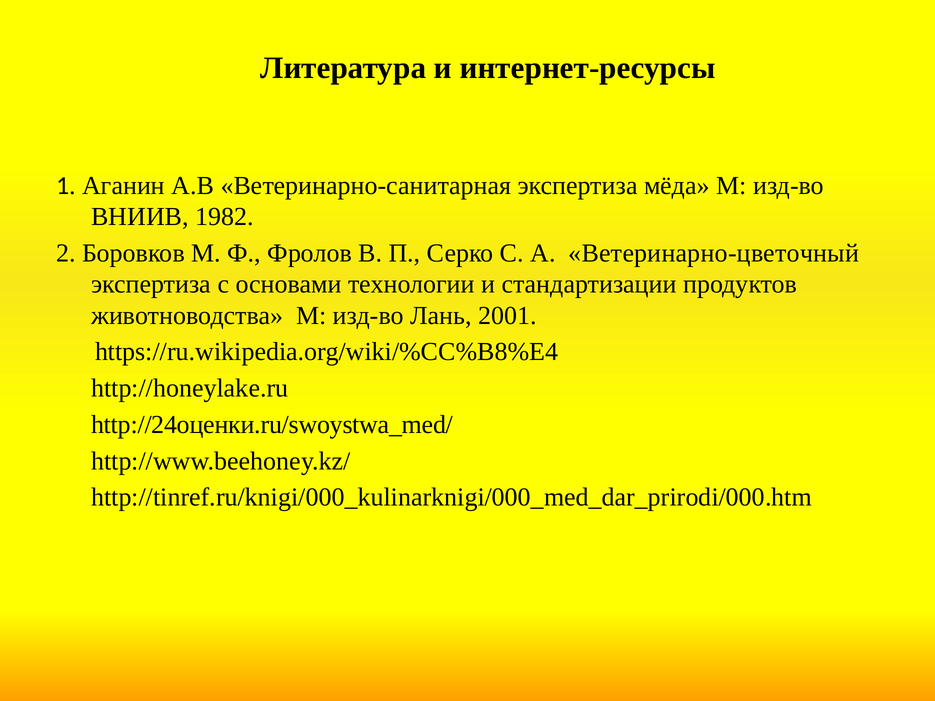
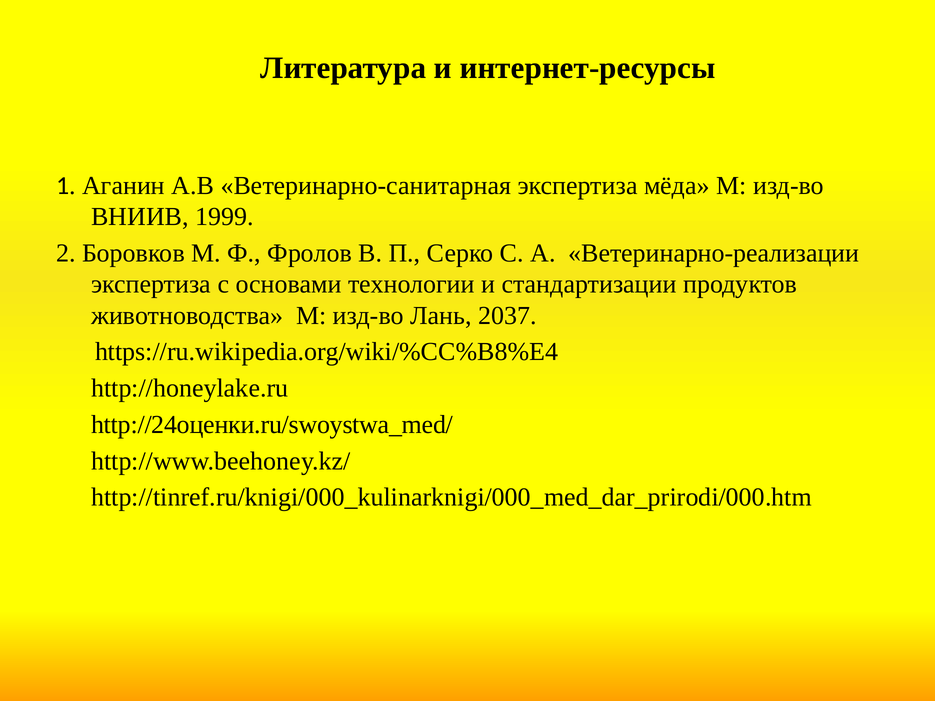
1982: 1982 -> 1999
Ветеринарно-цветочный: Ветеринарно-цветочный -> Ветеринарно-реализации
2001: 2001 -> 2037
